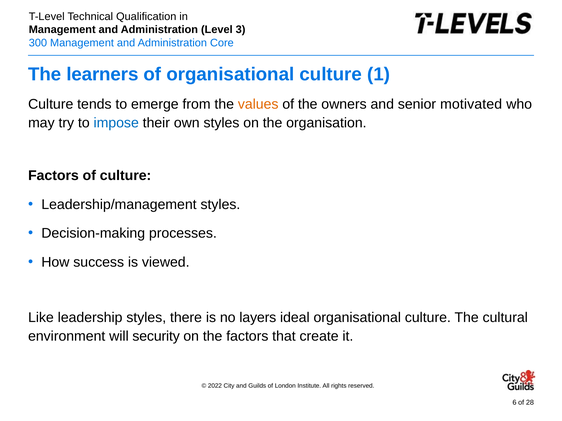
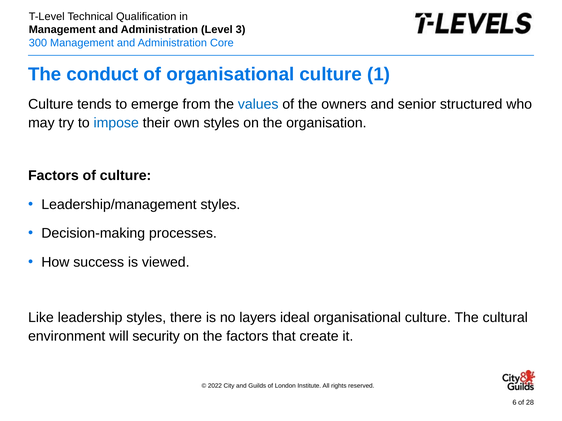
learners: learners -> conduct
values colour: orange -> blue
motivated: motivated -> structured
